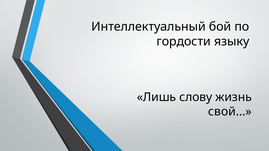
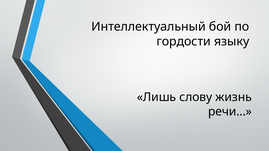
свой…: свой… -> речи…
